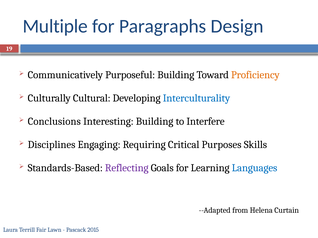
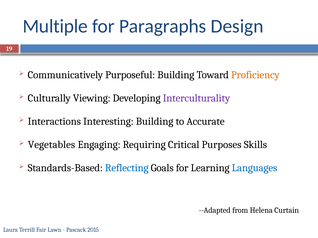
Cultural: Cultural -> Viewing
Interculturality colour: blue -> purple
Conclusions: Conclusions -> Interactions
Interfere: Interfere -> Accurate
Disciplines: Disciplines -> Vegetables
Reflecting colour: purple -> blue
